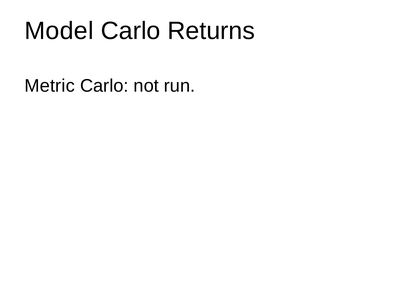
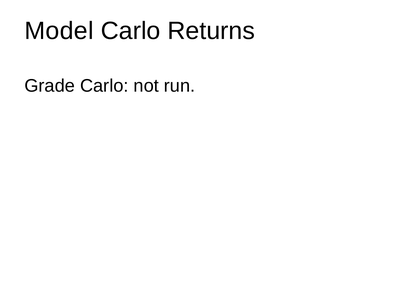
Metric: Metric -> Grade
